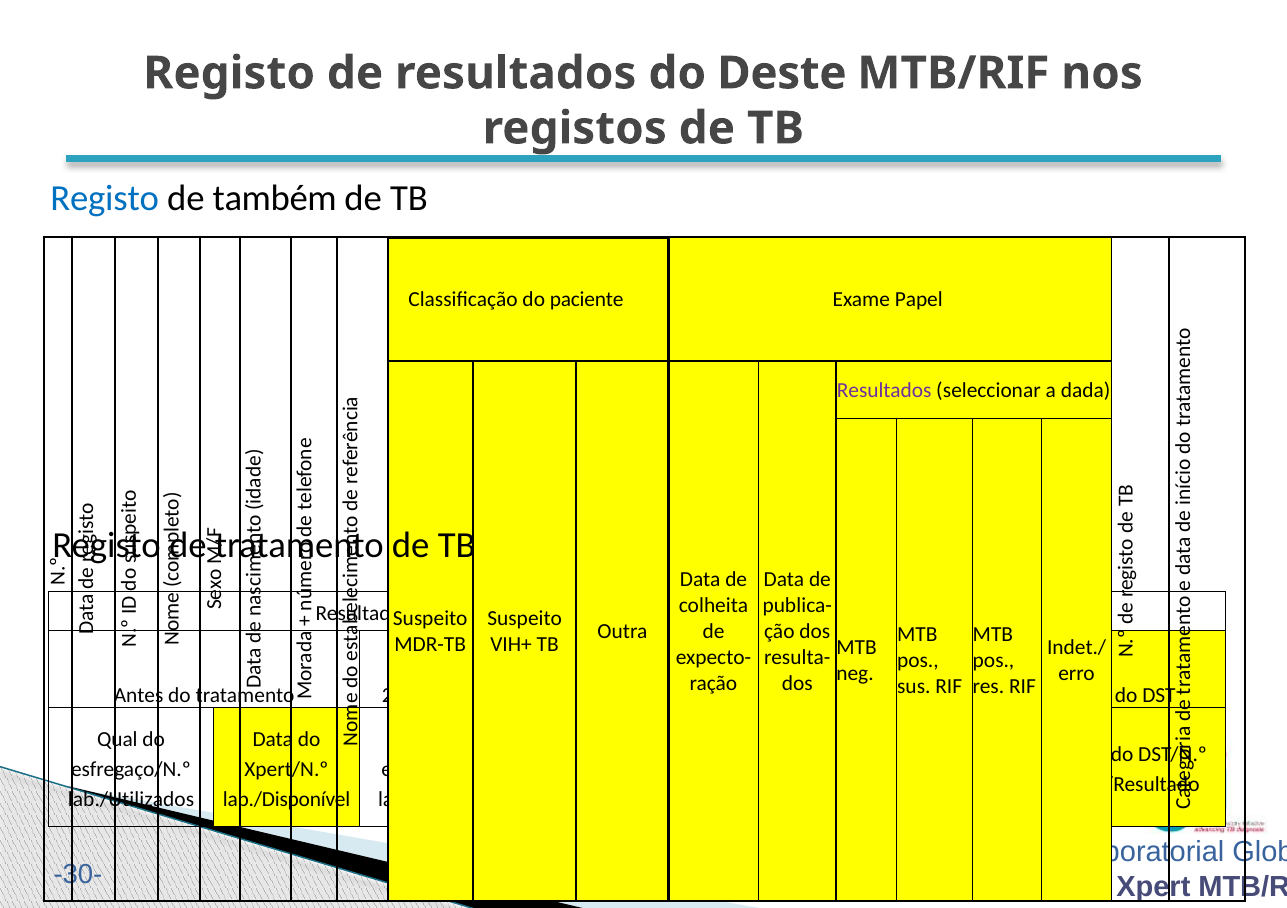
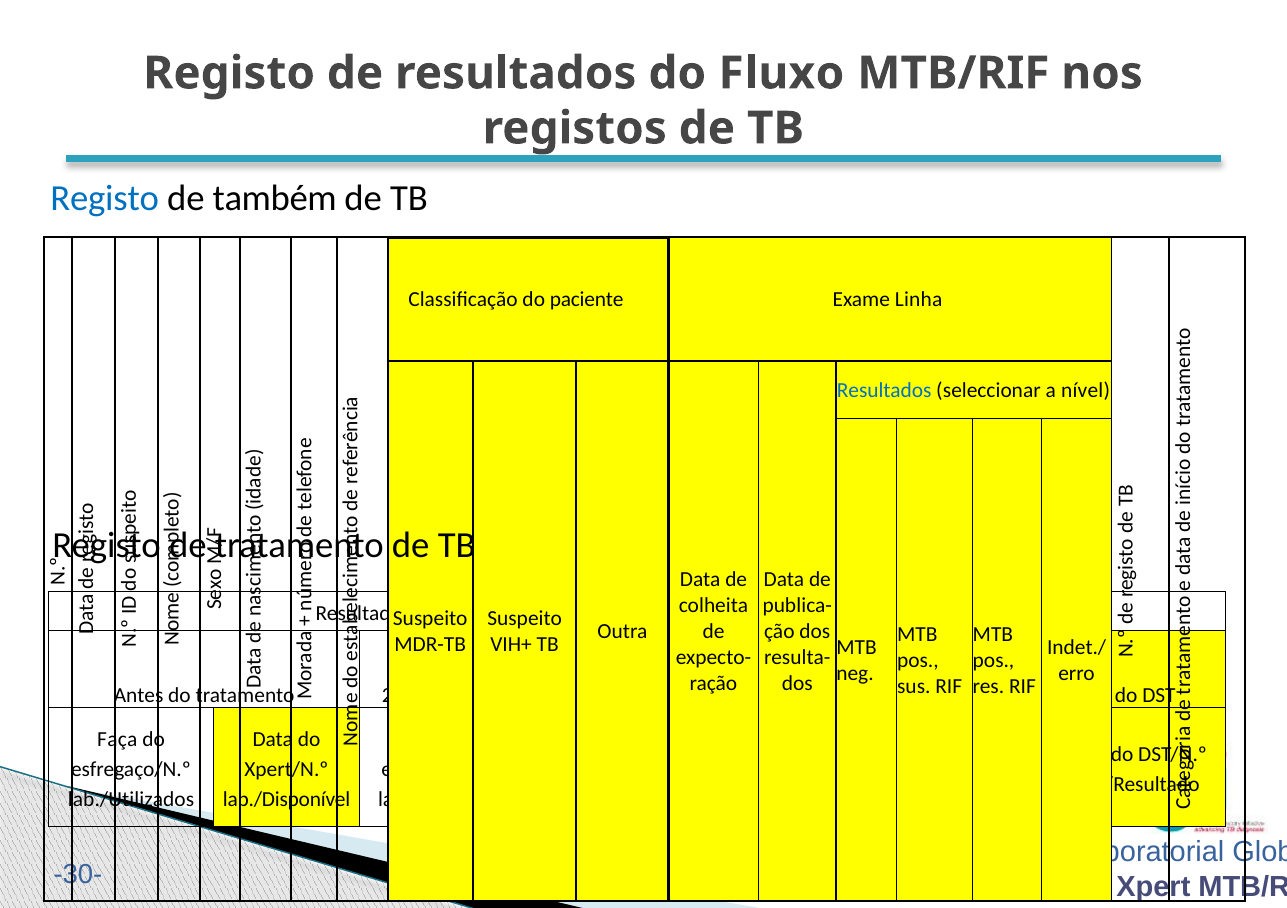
Deste: Deste -> Fluxo
Papel: Papel -> Linha
Resultados at (884, 390) colour: purple -> blue
dada: dada -> nível
Qual: Qual -> Faça
